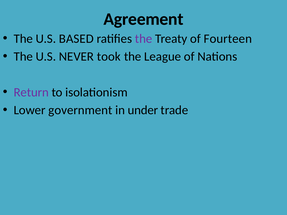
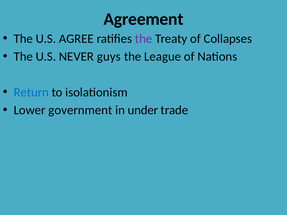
BASED: BASED -> AGREE
Fourteen: Fourteen -> Collapses
took: took -> guys
Return colour: purple -> blue
